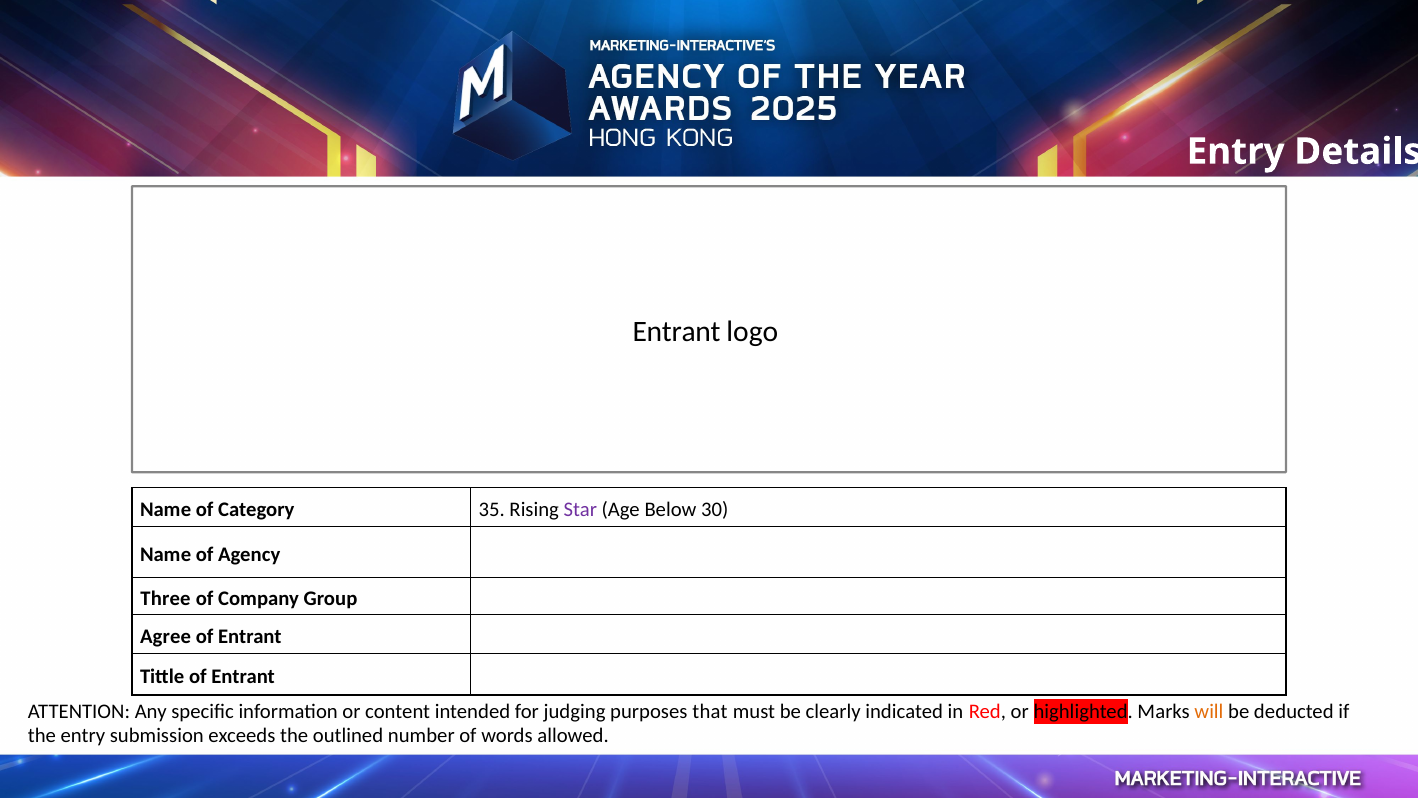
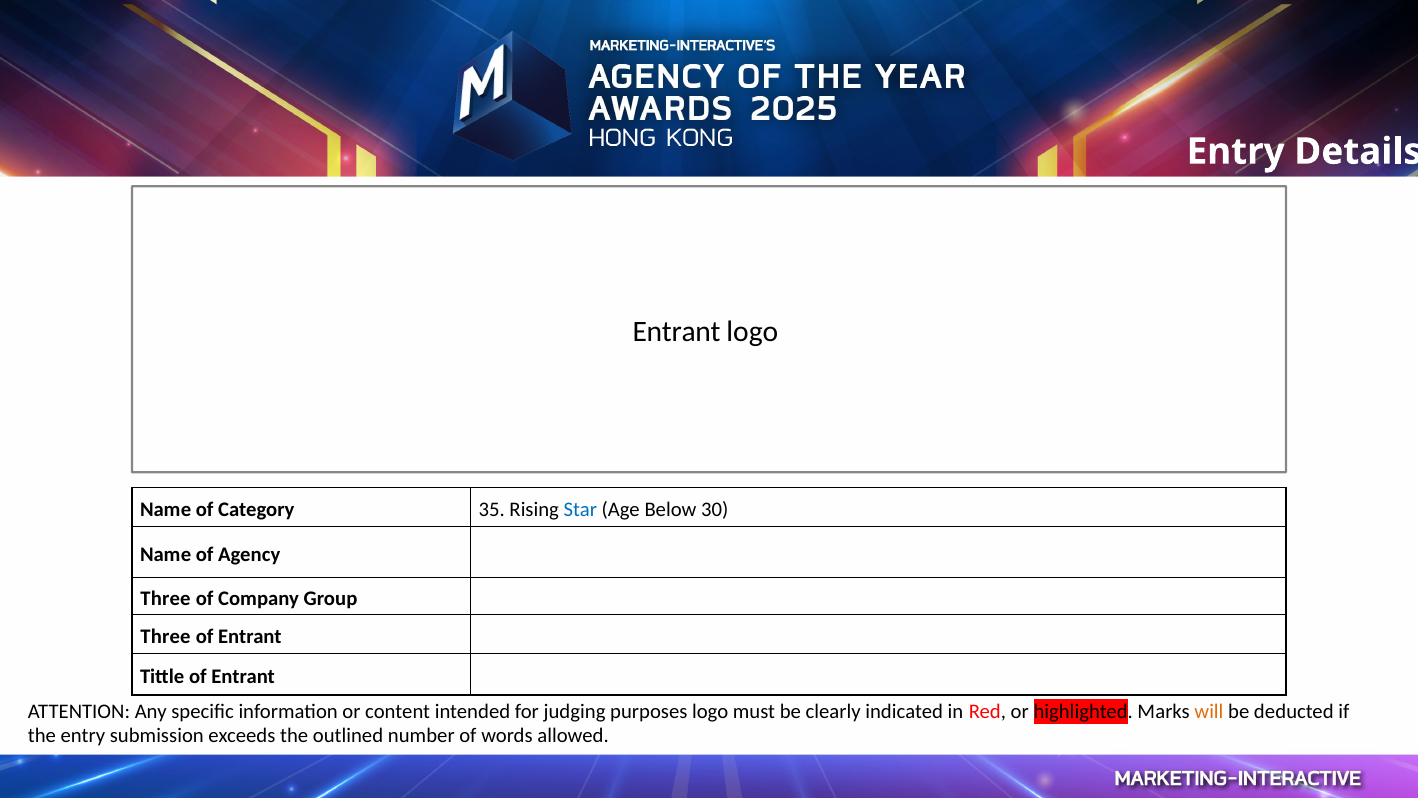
Star colour: purple -> blue
Agree at (166, 636): Agree -> Three
purposes that: that -> logo
